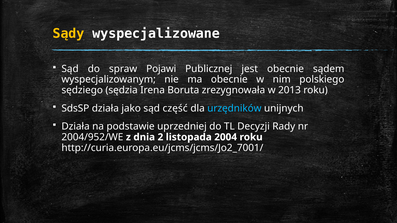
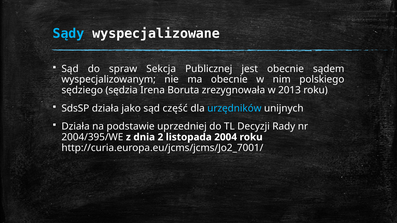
Sądy colour: yellow -> light blue
Pojawi: Pojawi -> Sekcja
2004/952/WE: 2004/952/WE -> 2004/395/WE
